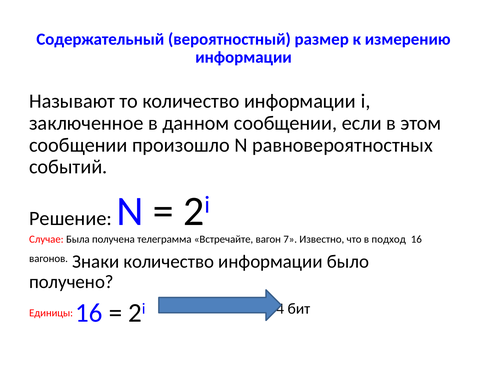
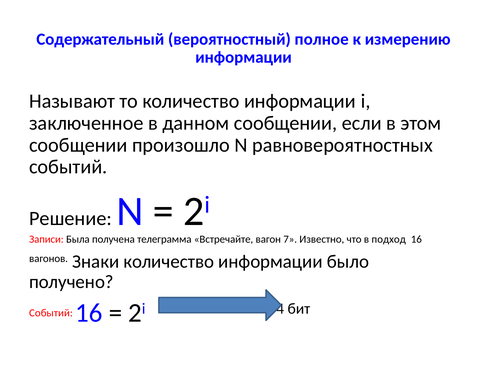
размер: размер -> полное
Случае: Случае -> Записи
Единицы at (51, 312): Единицы -> Событий
